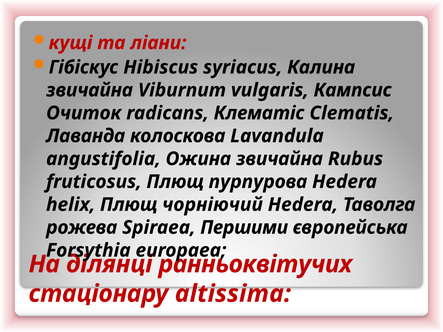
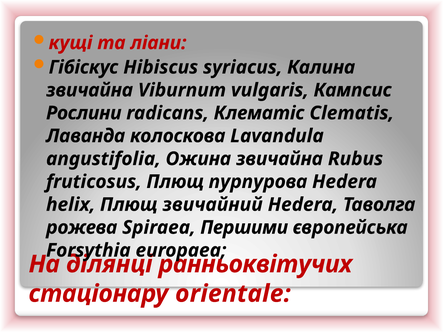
Очиток: Очиток -> Рослини
чорніючий: чорніючий -> звичайний
altissima: altissima -> orientale
